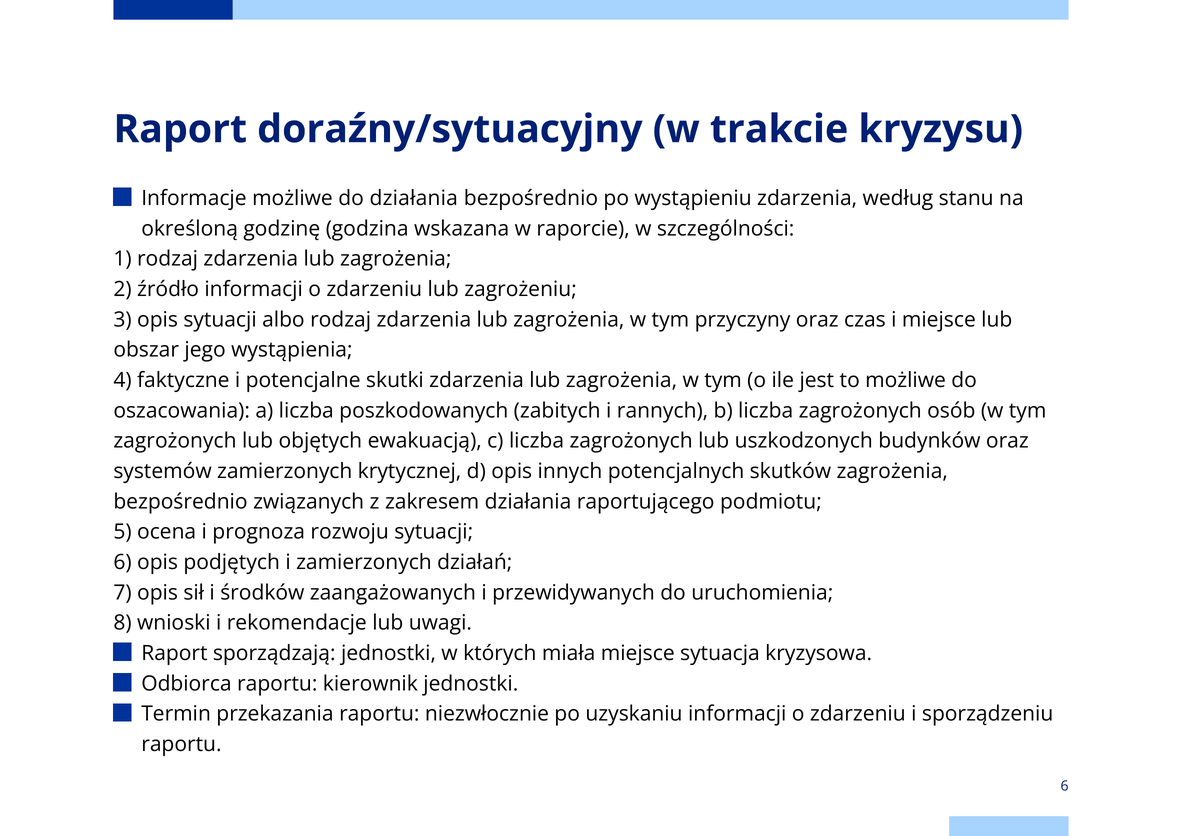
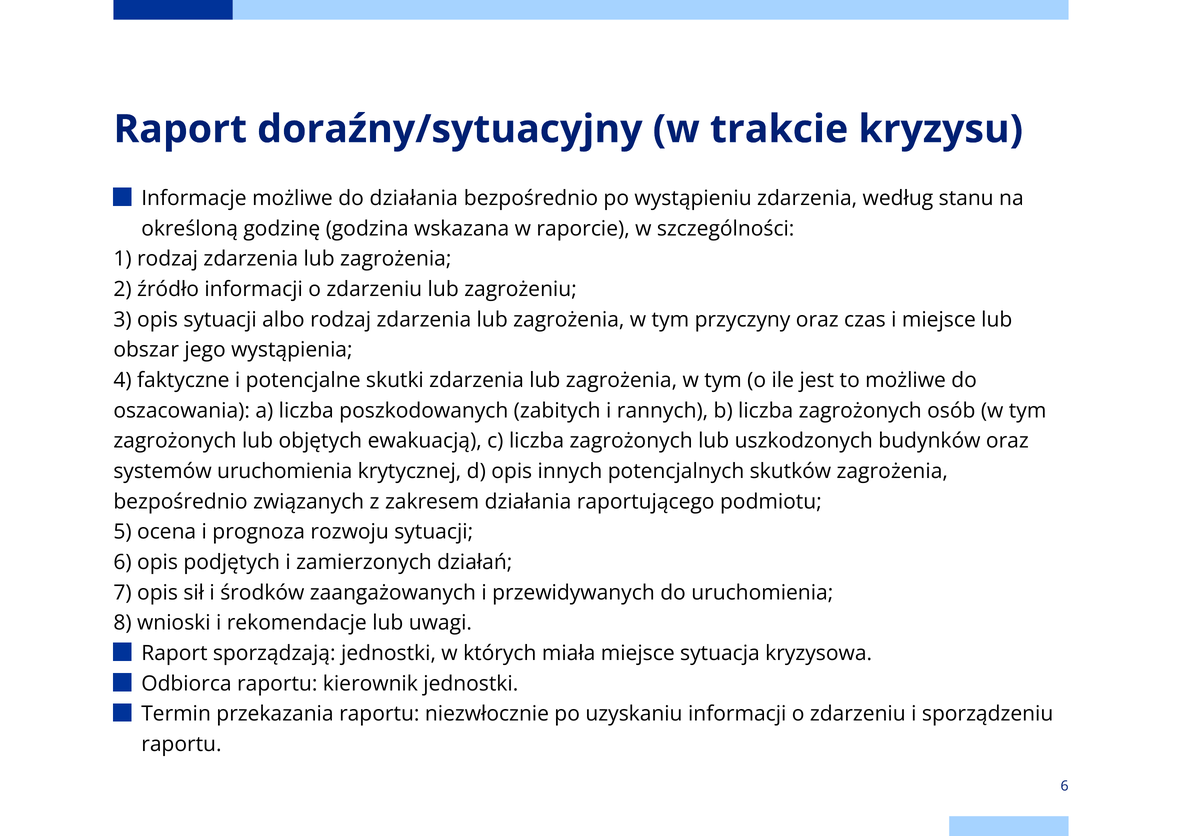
systemów zamierzonych: zamierzonych -> uruchomienia
